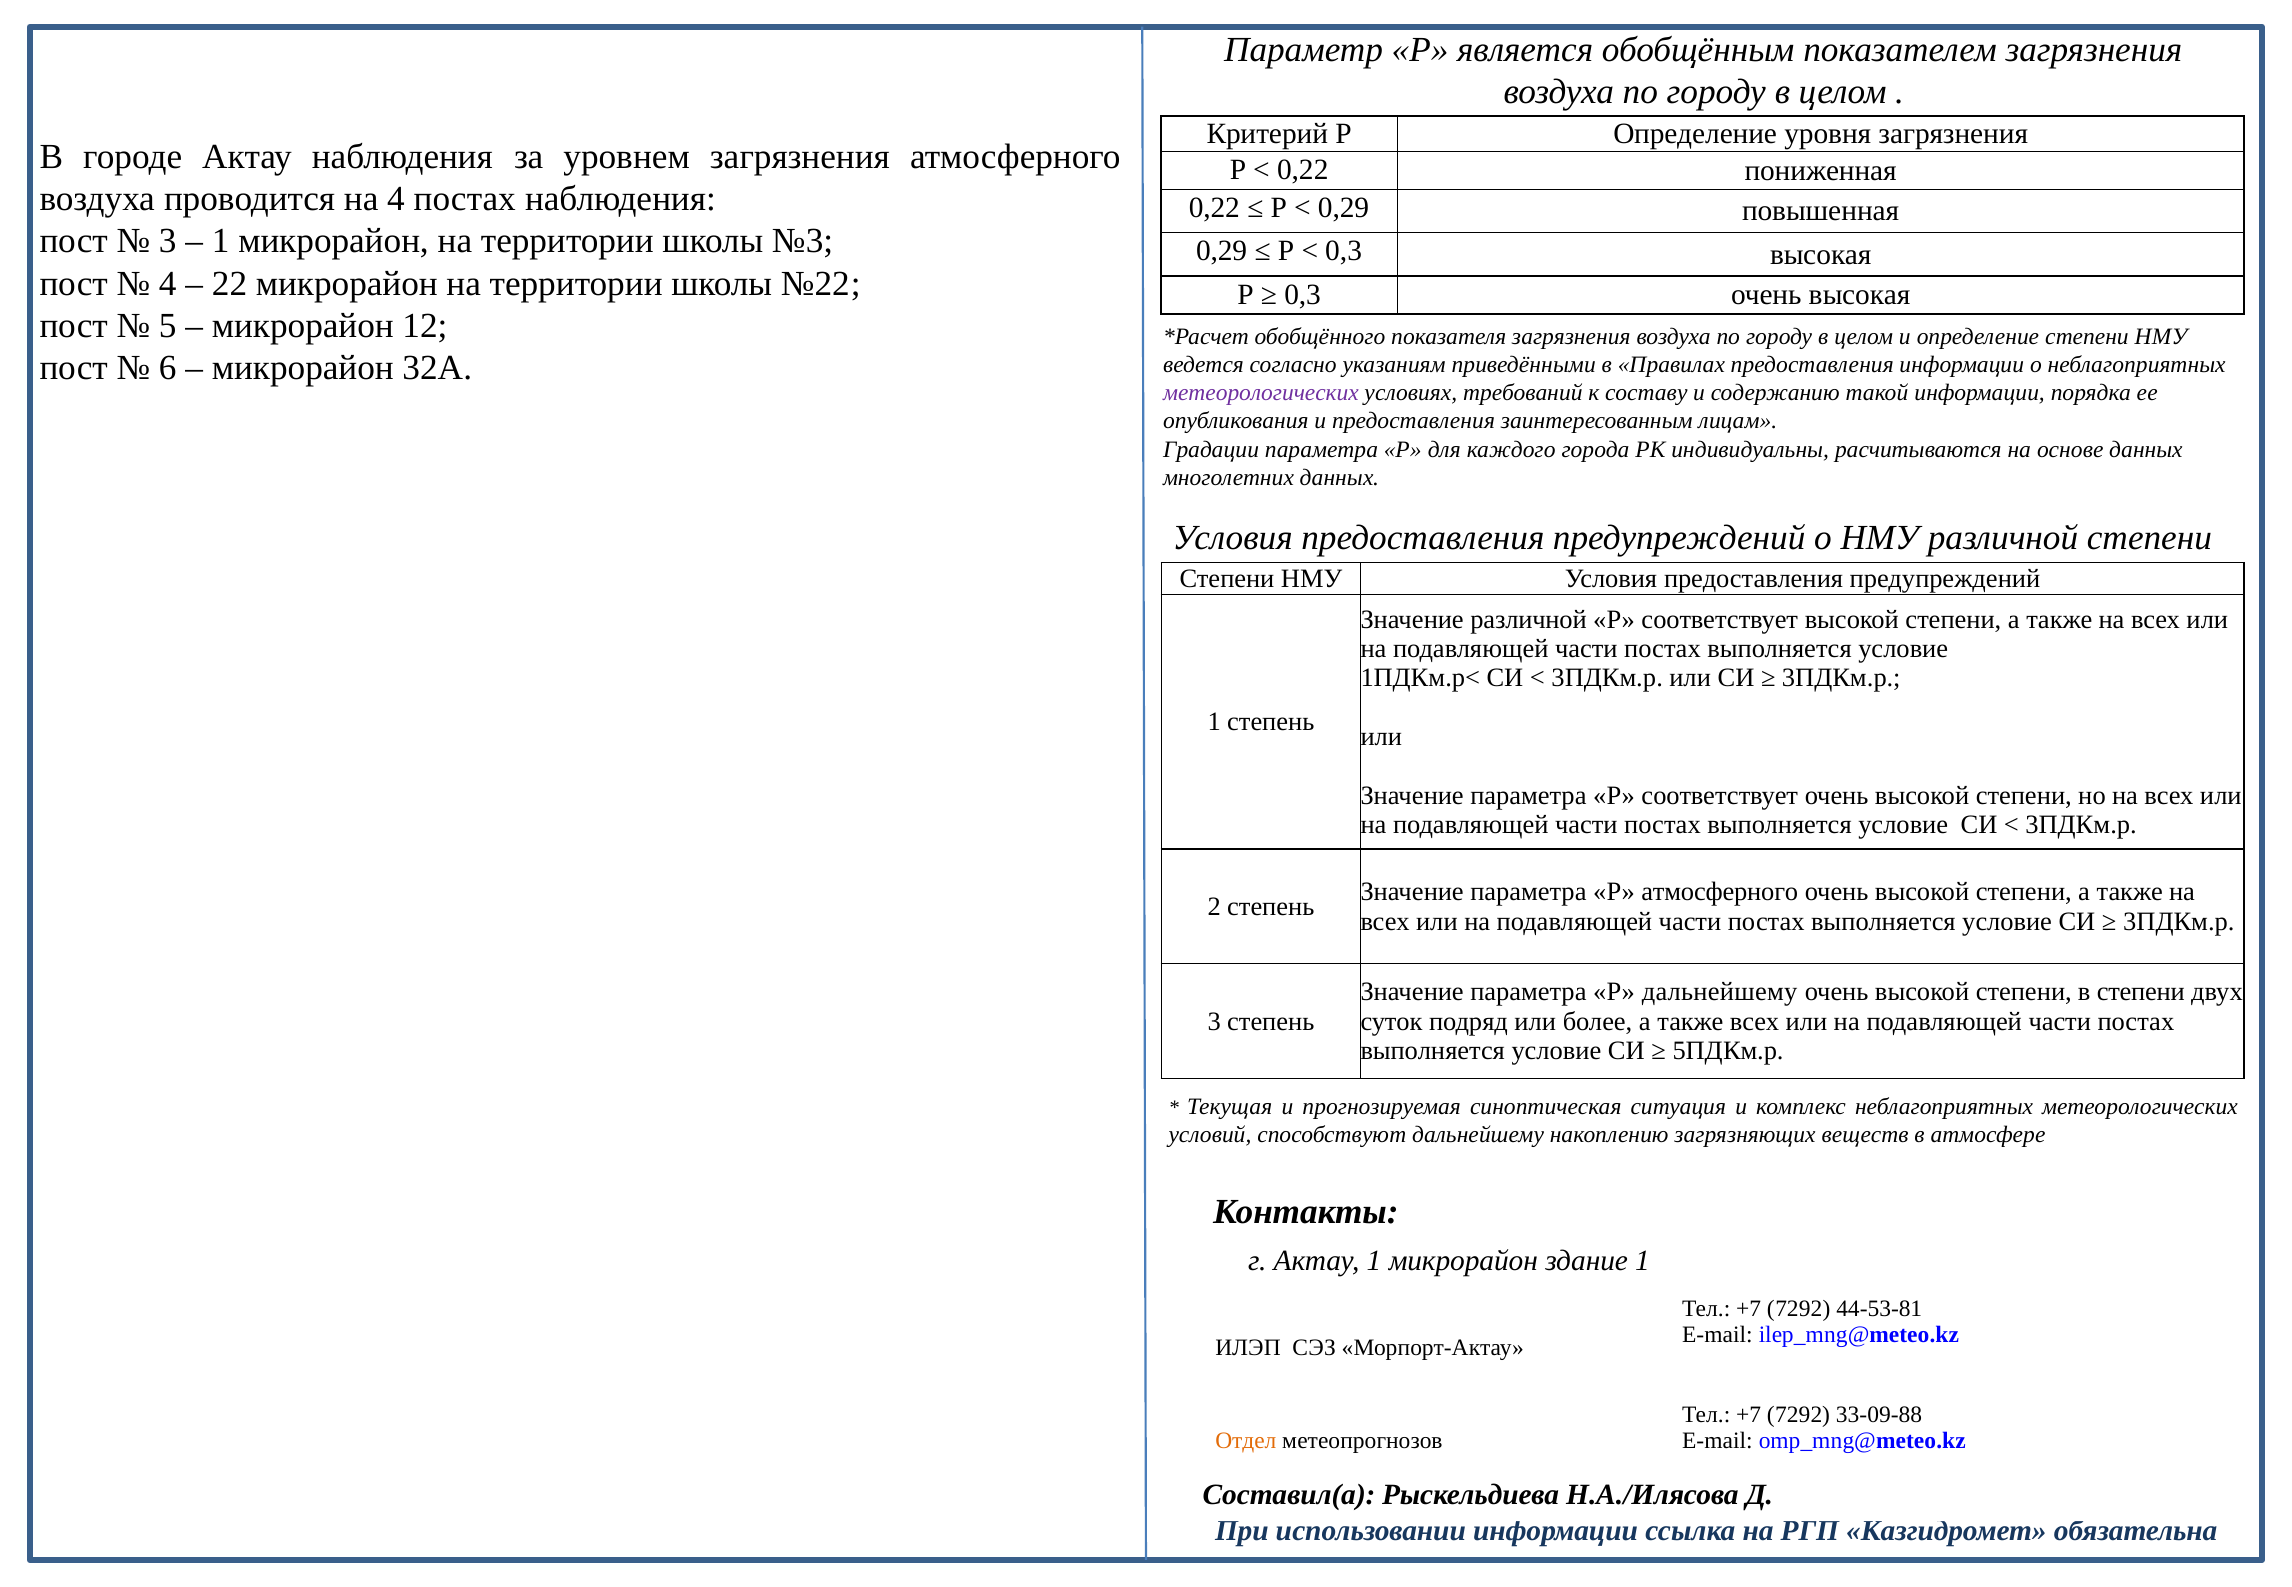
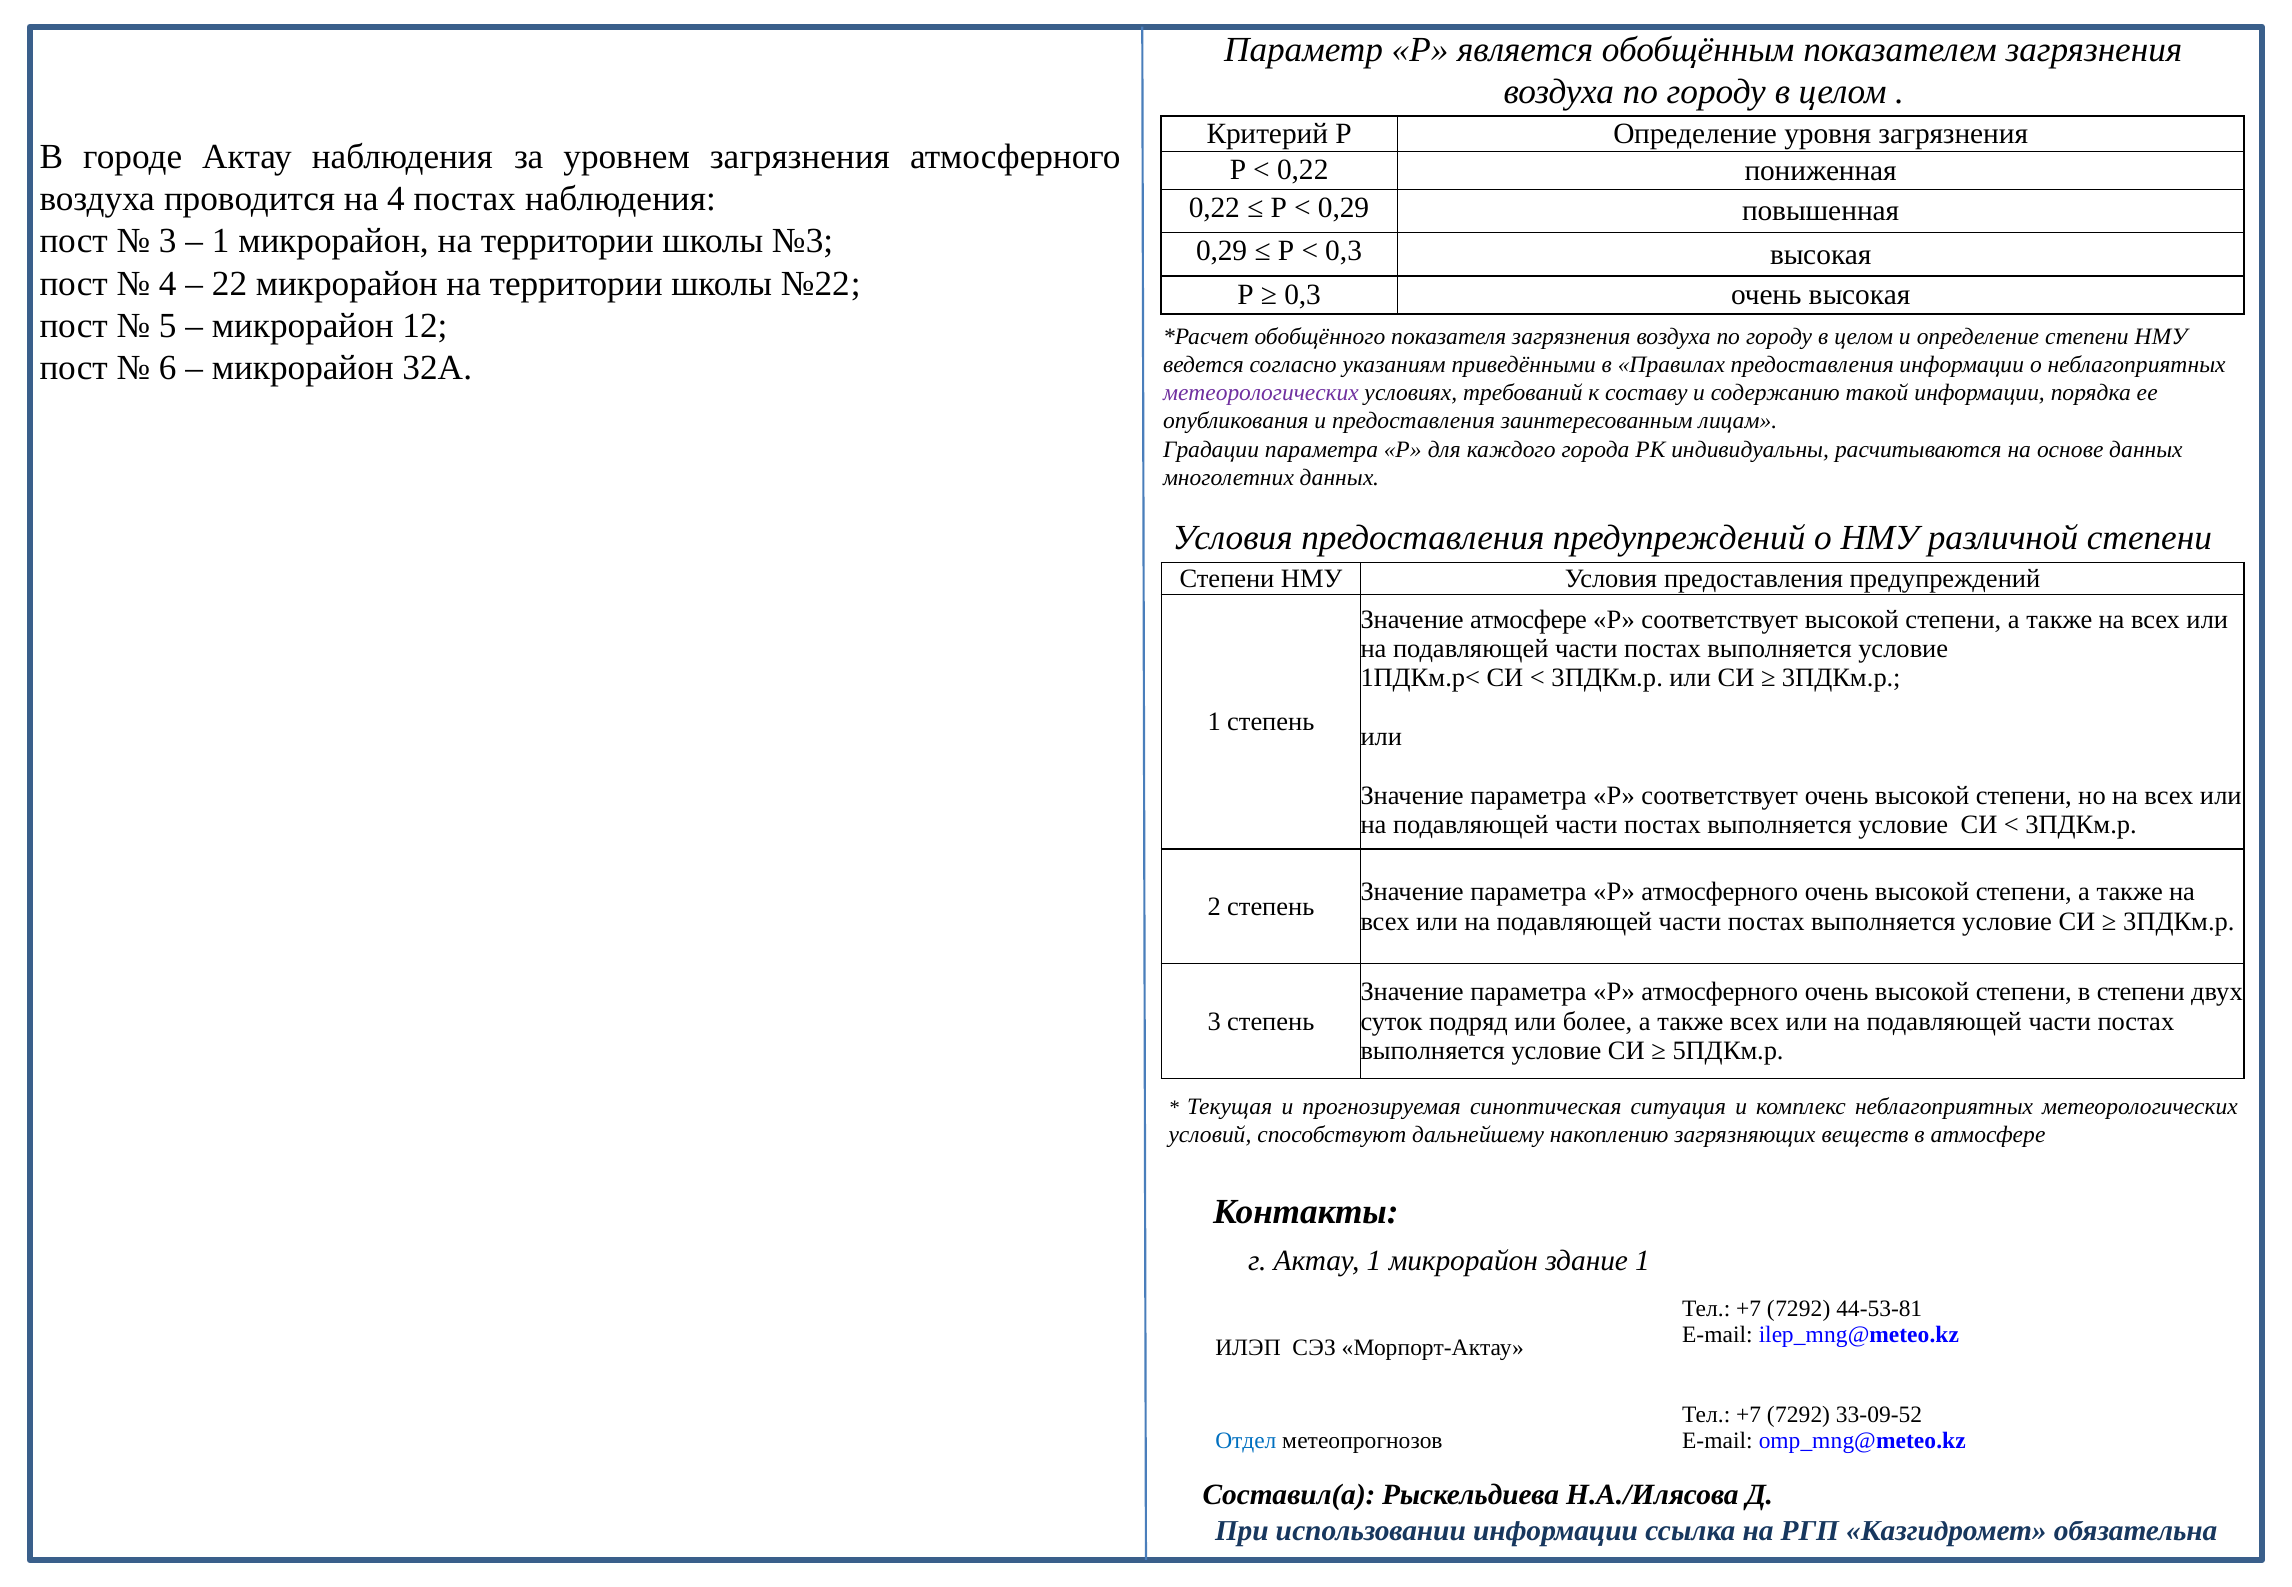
Значение различной: различной -> атмосфере
дальнейшему at (1720, 992): дальнейшему -> атмосферного
33-09-88: 33-09-88 -> 33-09-52
Отдел colour: orange -> blue
